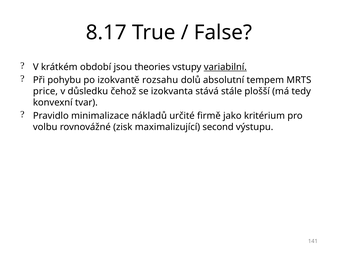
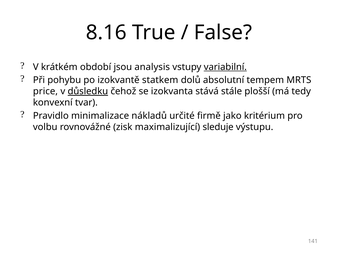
8.17: 8.17 -> 8.16
theories: theories -> analysis
rozsahu: rozsahu -> statkem
důsledku underline: none -> present
second: second -> sleduje
